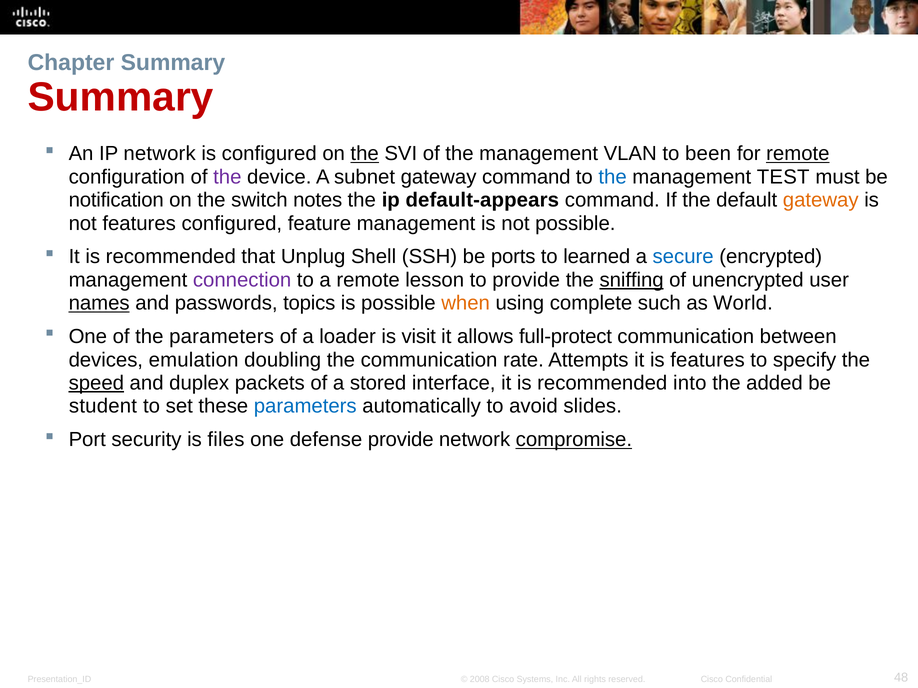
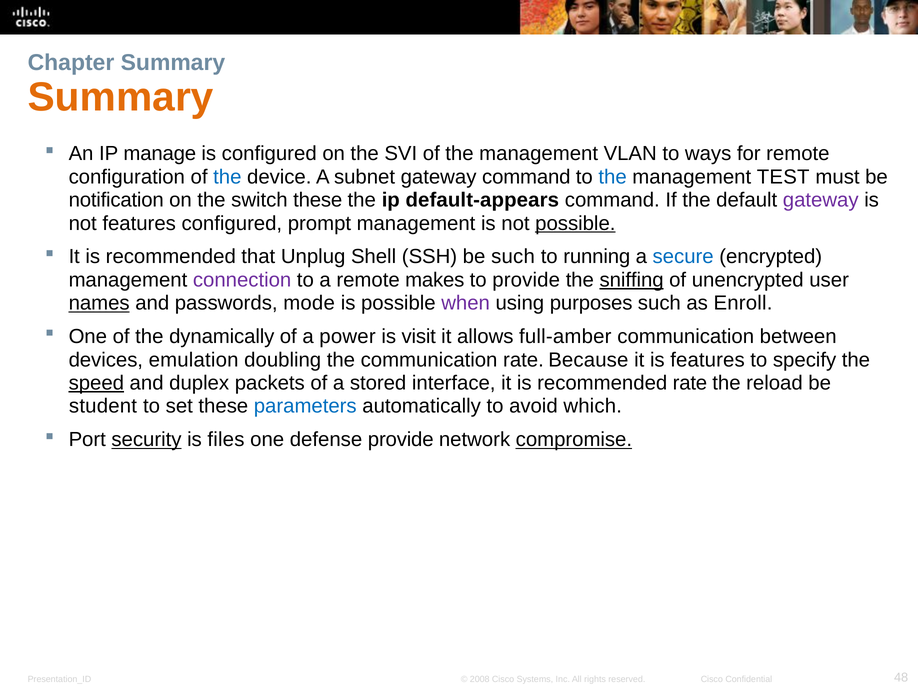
Summary at (121, 97) colour: red -> orange
IP network: network -> manage
the at (365, 154) underline: present -> none
been: been -> ways
remote at (798, 154) underline: present -> none
the at (227, 177) colour: purple -> blue
switch notes: notes -> these
gateway at (821, 200) colour: orange -> purple
feature: feature -> prompt
possible at (575, 223) underline: none -> present
be ports: ports -> such
learned: learned -> running
lesson: lesson -> makes
topics: topics -> mode
when colour: orange -> purple
complete: complete -> purposes
World: World -> Enroll
the parameters: parameters -> dynamically
loader: loader -> power
full-protect: full-protect -> full-amber
Attempts: Attempts -> Because
recommended into: into -> rate
added: added -> reload
slides: slides -> which
security underline: none -> present
